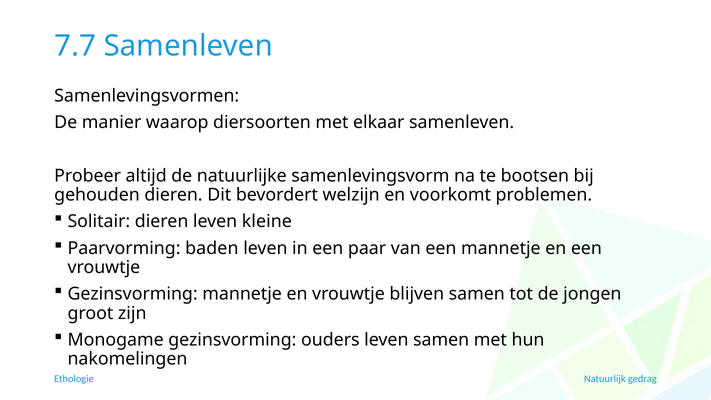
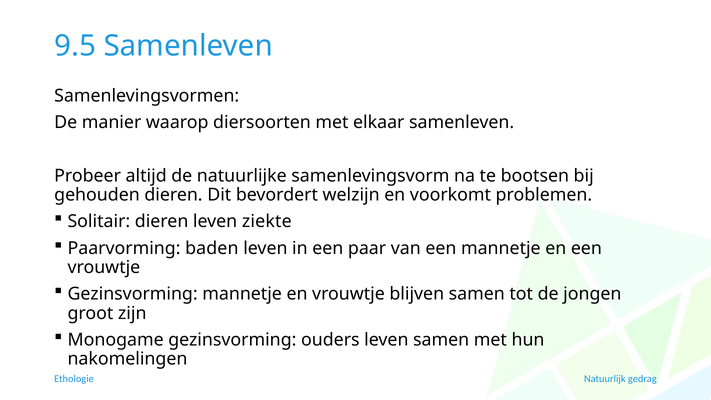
7.7: 7.7 -> 9.5
kleine: kleine -> ziekte
